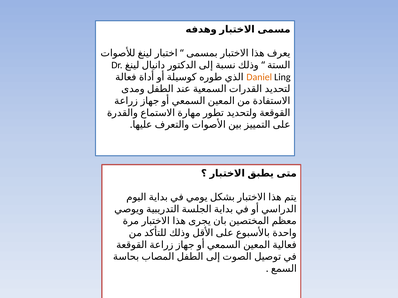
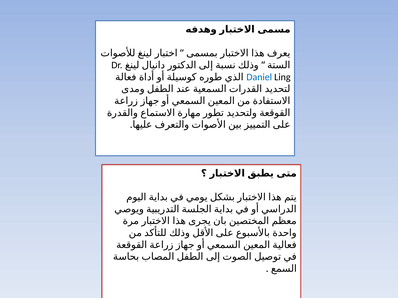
Daniel colour: orange -> blue
